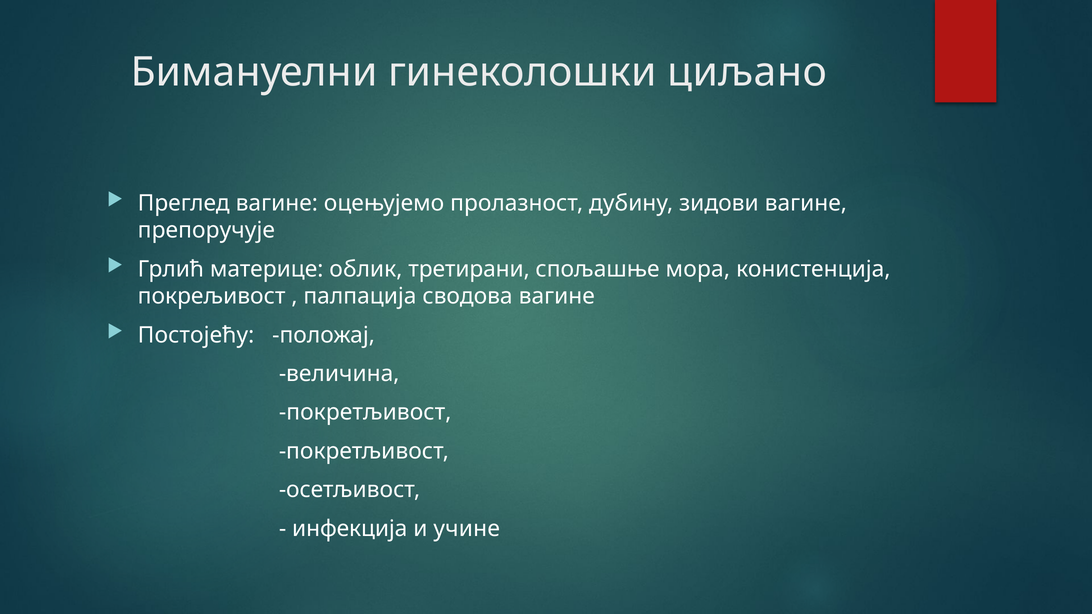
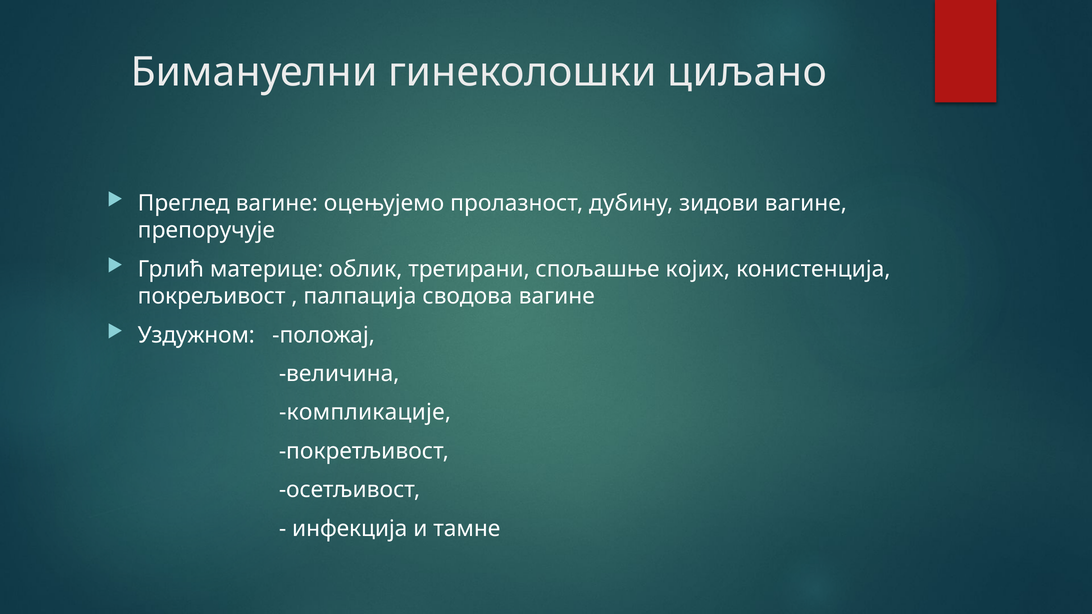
мора: мора -> којих
Постојећу: Постојећу -> Уздужном
покретљивост at (365, 413): покретљивост -> компликације
учине: учине -> тамне
